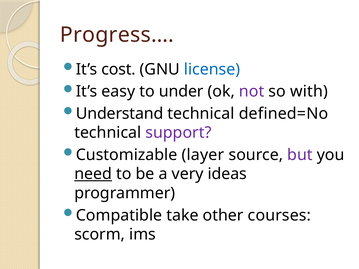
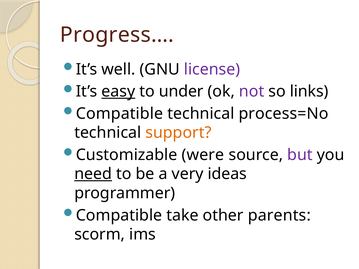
cost: cost -> well
license colour: blue -> purple
easy underline: none -> present
with: with -> links
Understand at (120, 114): Understand -> Compatible
defined=No: defined=No -> process=No
support colour: purple -> orange
layer: layer -> were
courses: courses -> parents
